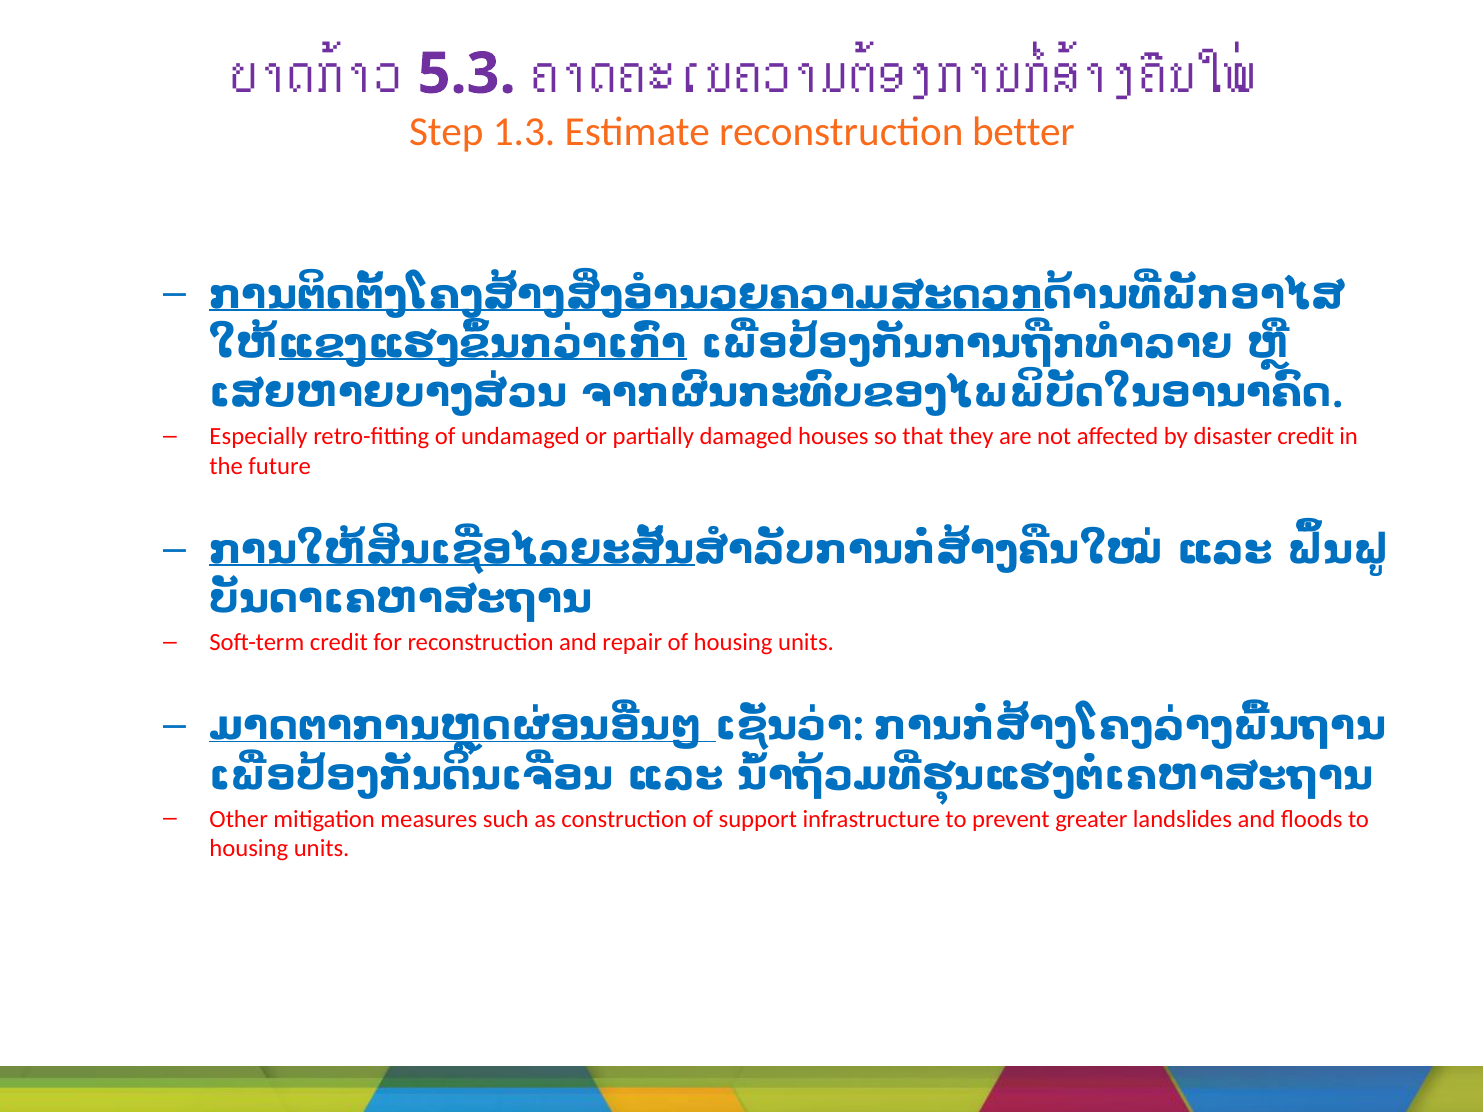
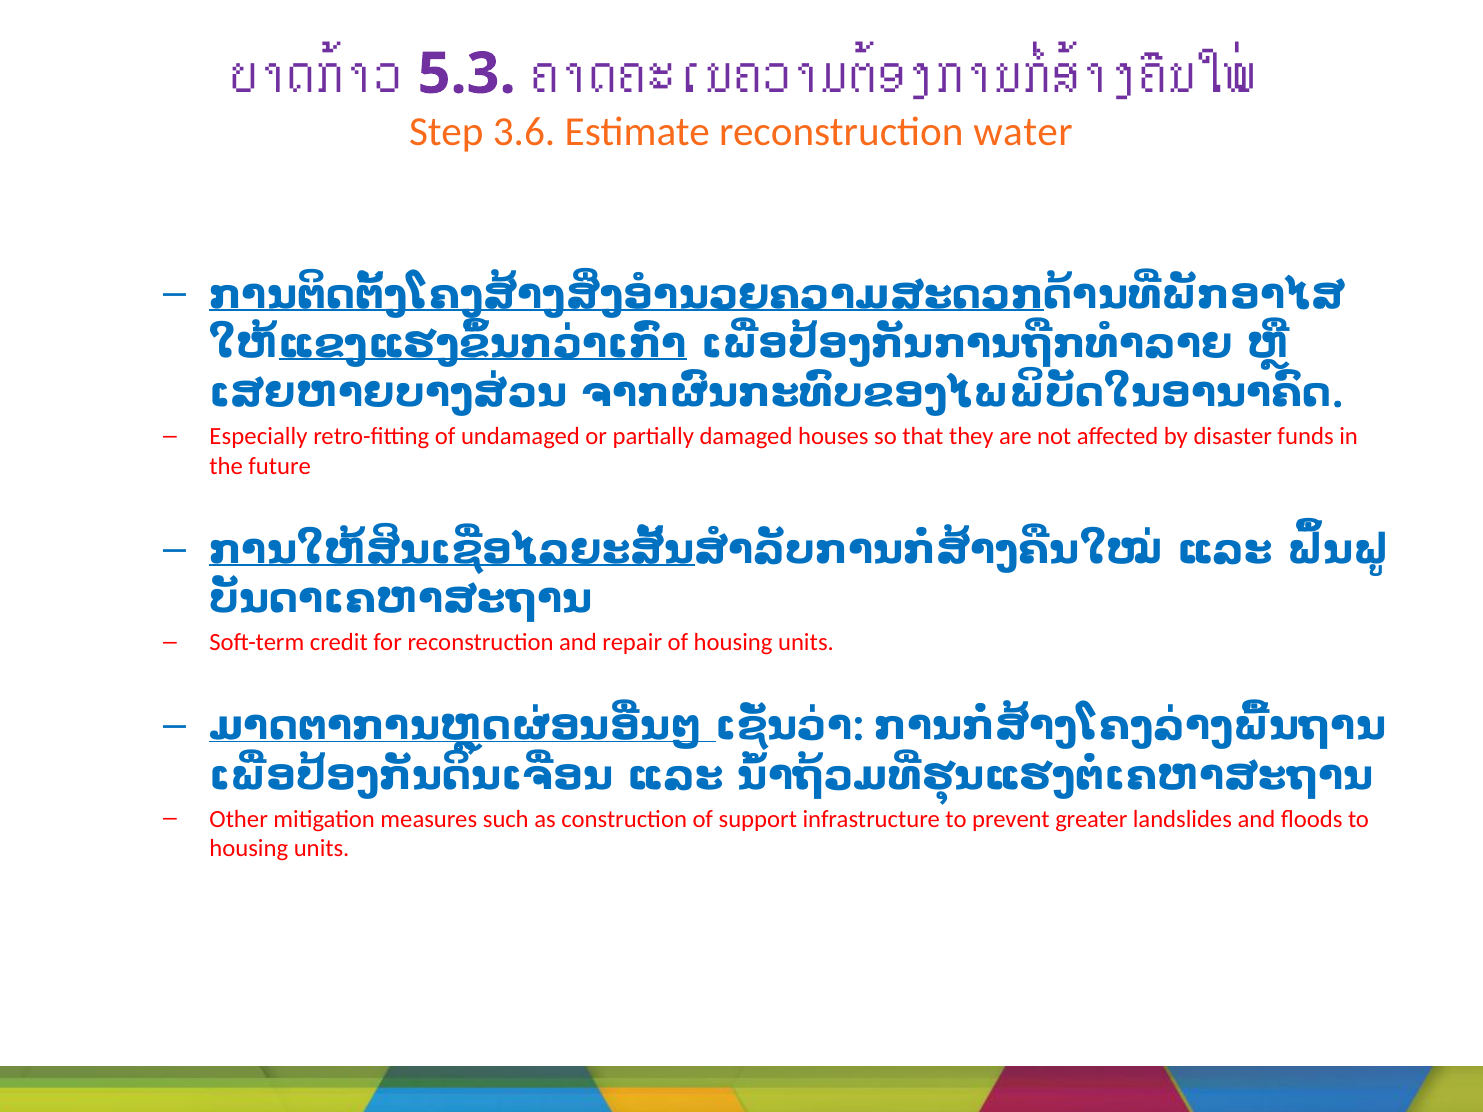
1.3: 1.3 -> 3.6
better: better -> water
disaster credit: credit -> funds
